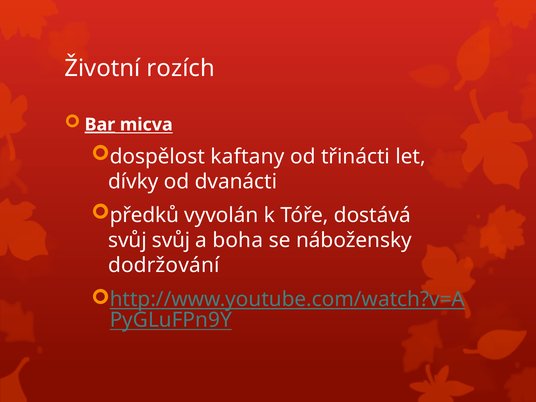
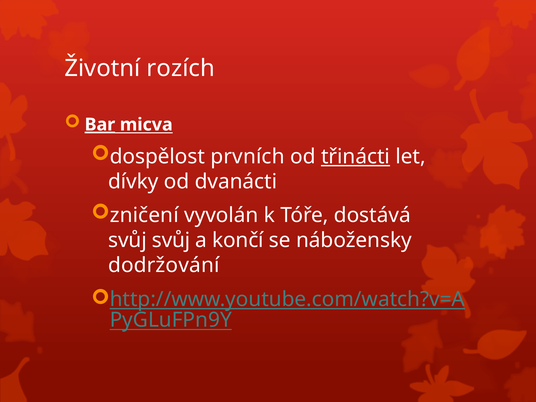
kaftany: kaftany -> prvních
třinácti underline: none -> present
předků: předků -> zničení
boha: boha -> končí
